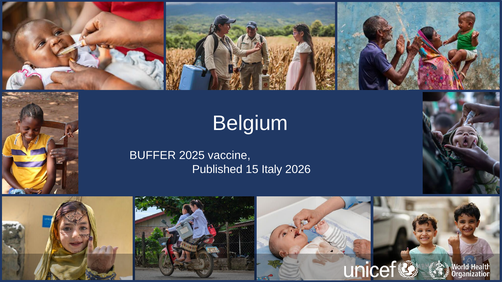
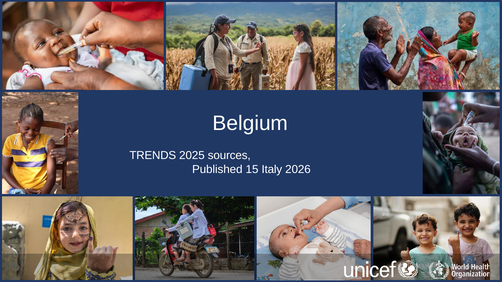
BUFFER: BUFFER -> TRENDS
vaccine: vaccine -> sources
